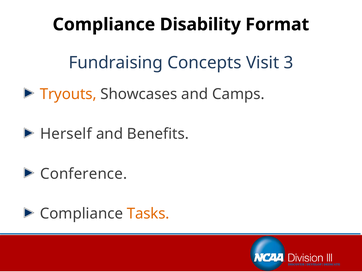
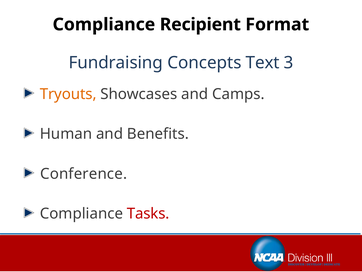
Disability: Disability -> Recipient
Visit: Visit -> Text
Herself: Herself -> Human
Tasks colour: orange -> red
